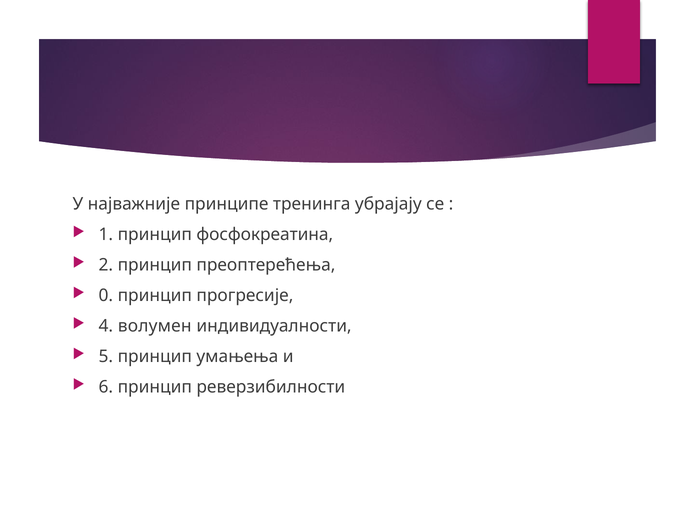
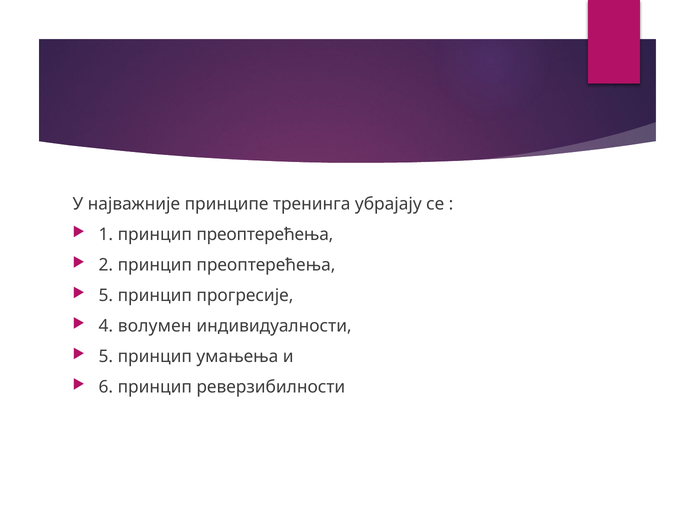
1 принцип фосфокреатина: фосфокреатина -> преоптерећења
0 at (106, 295): 0 -> 5
